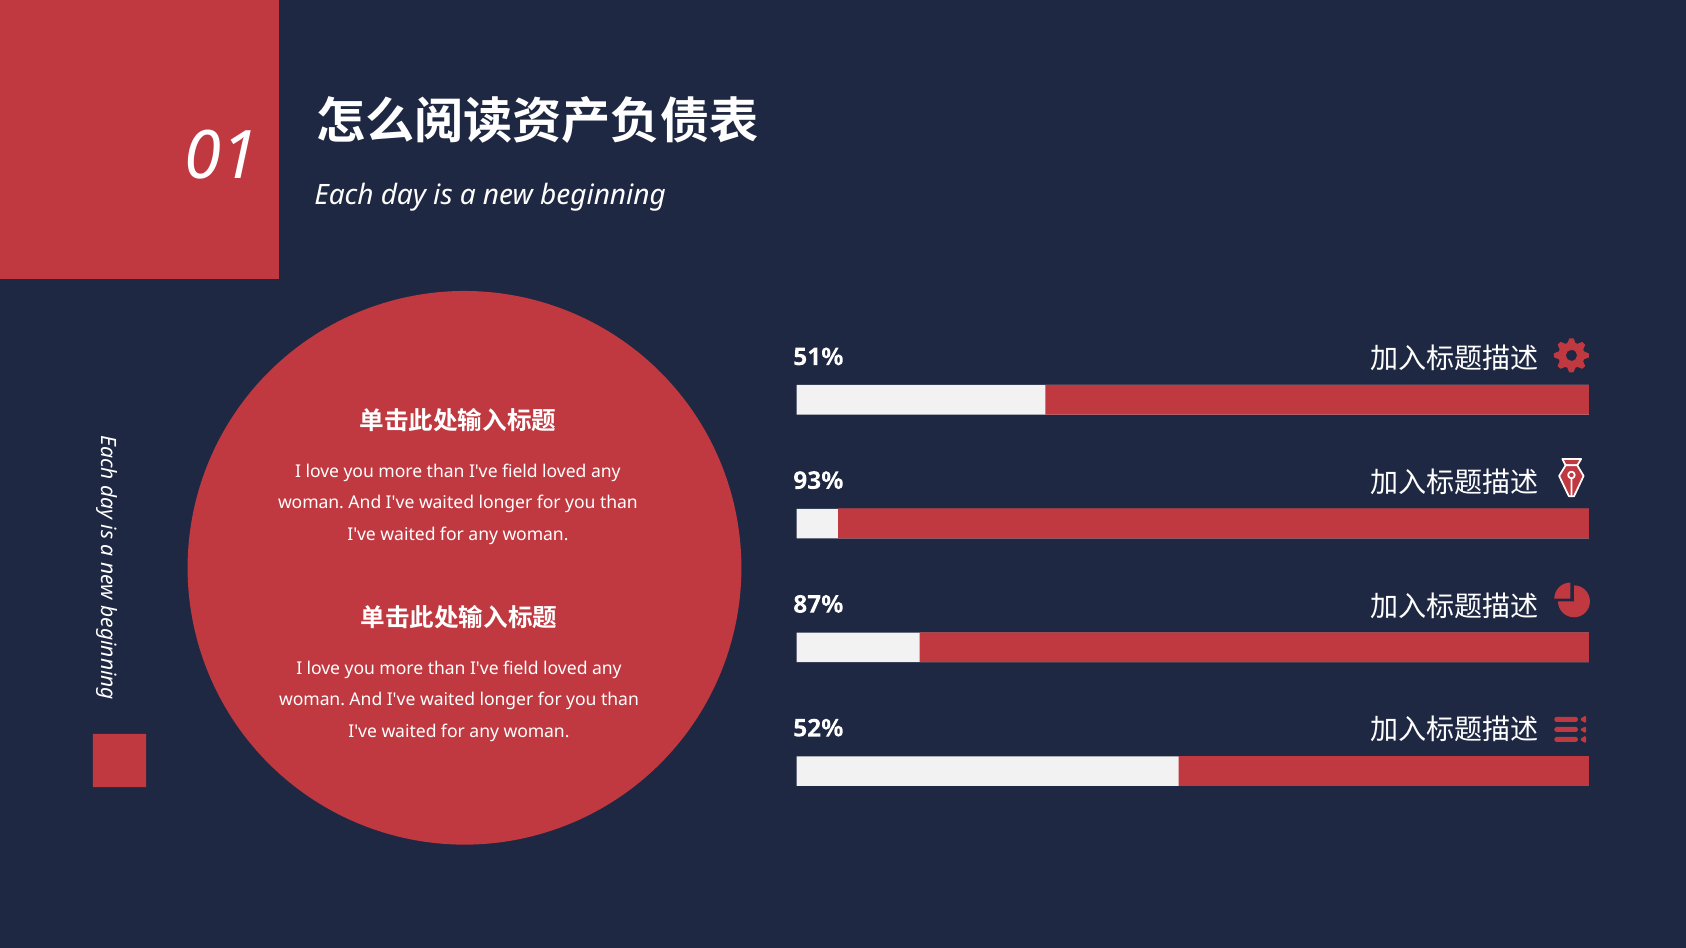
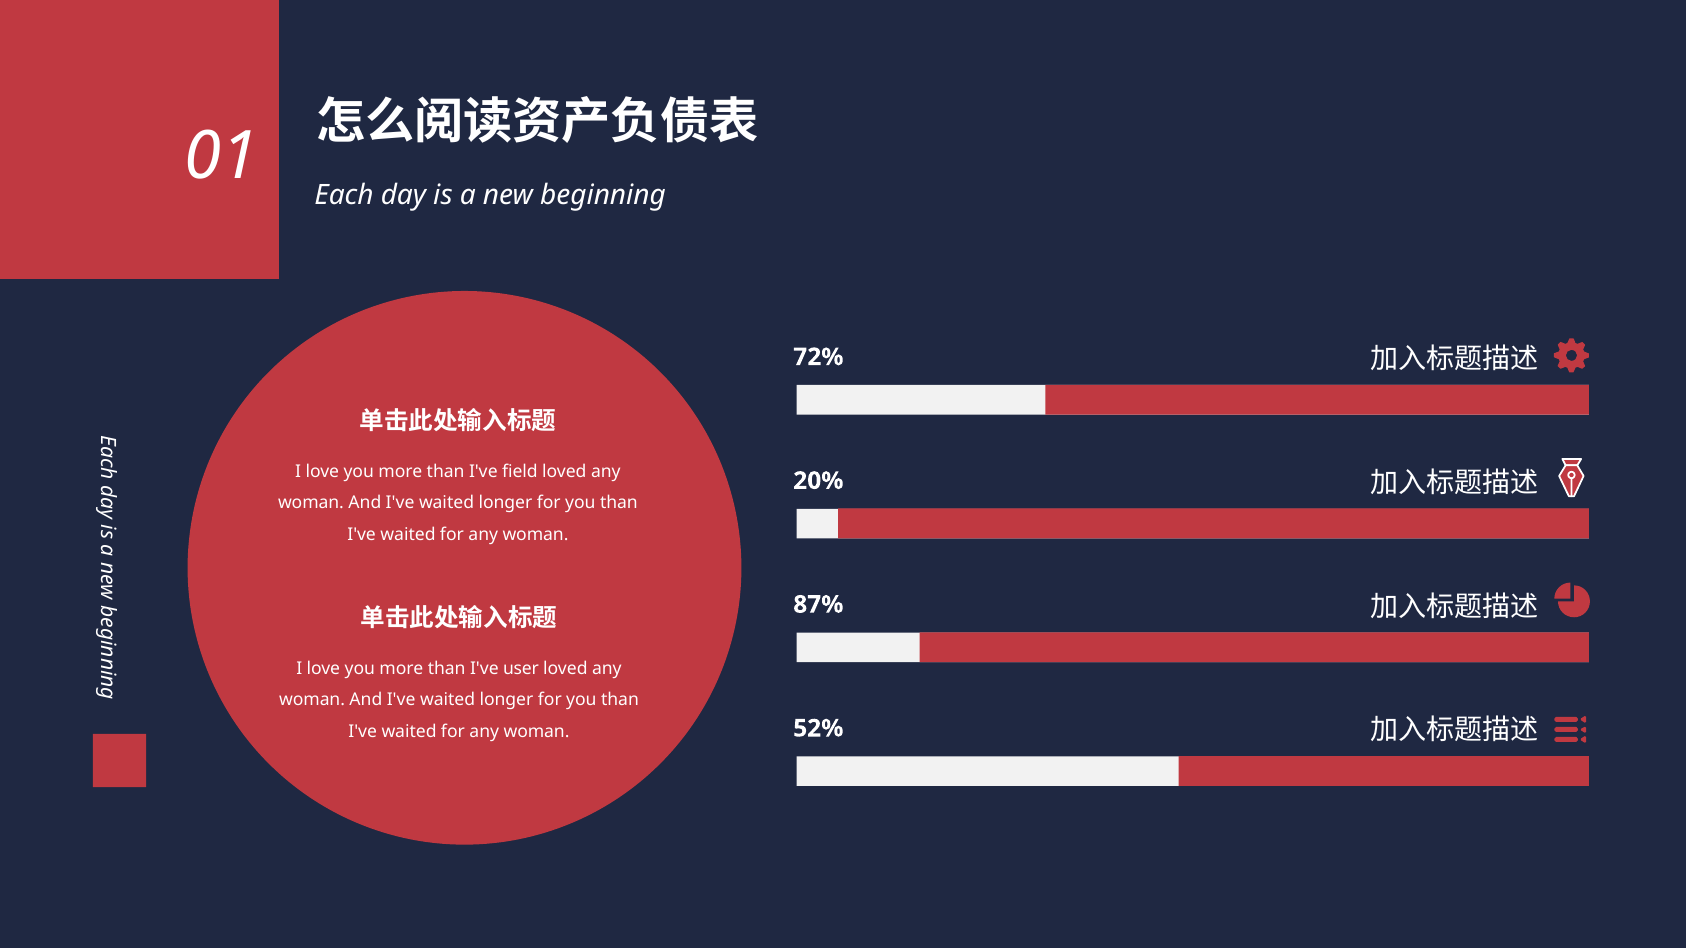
51%: 51% -> 72%
93%: 93% -> 20%
field at (521, 669): field -> user
